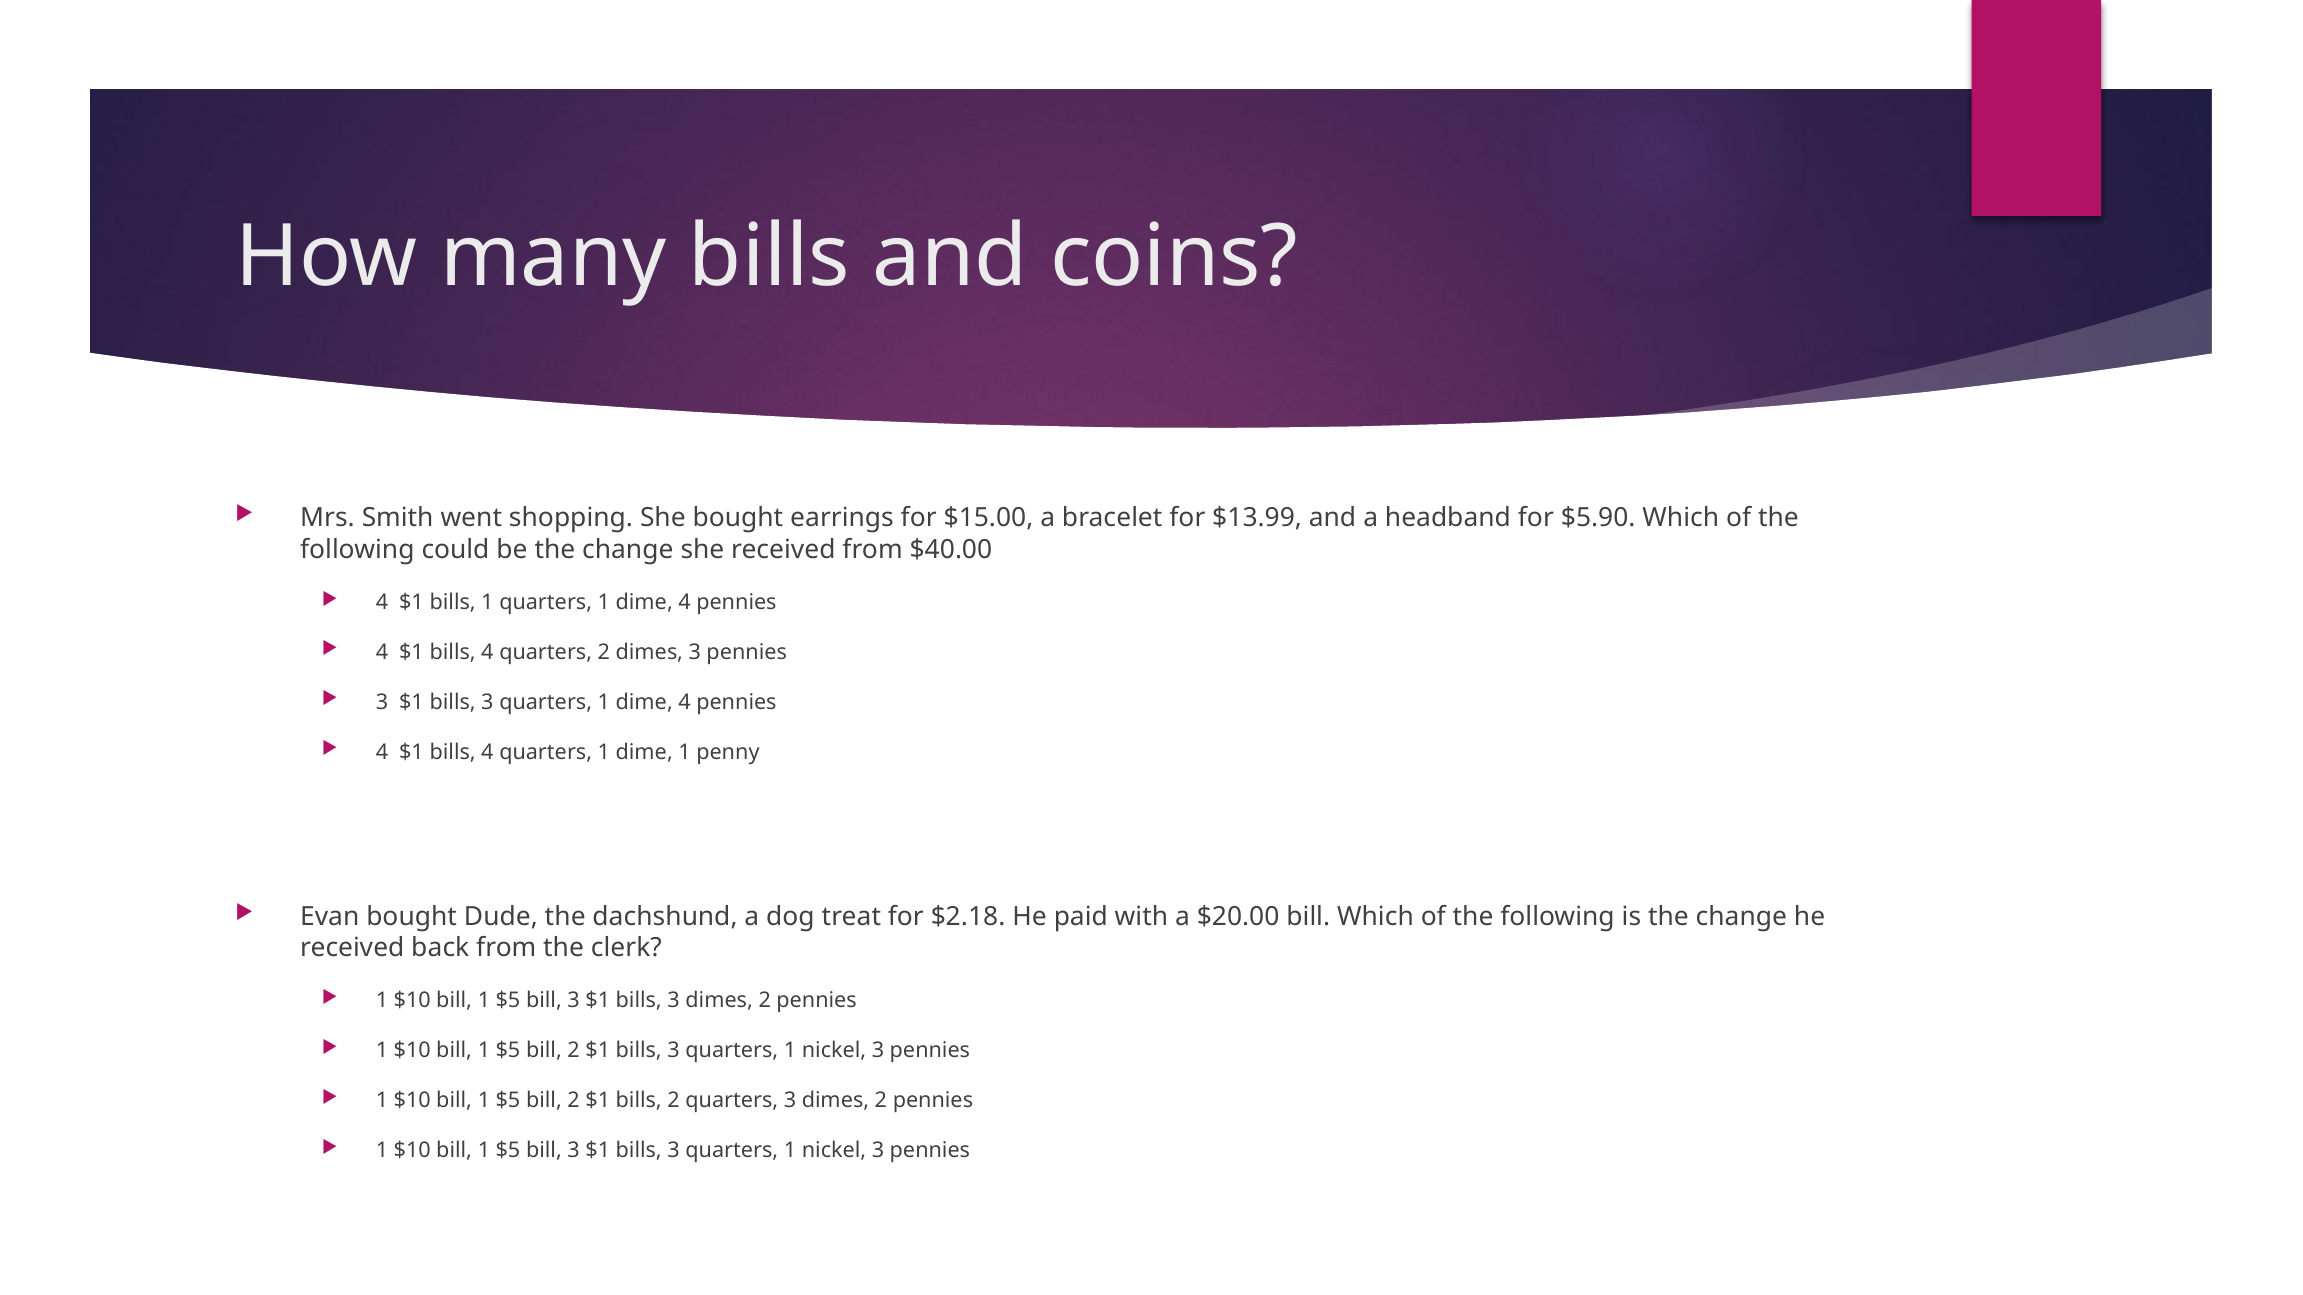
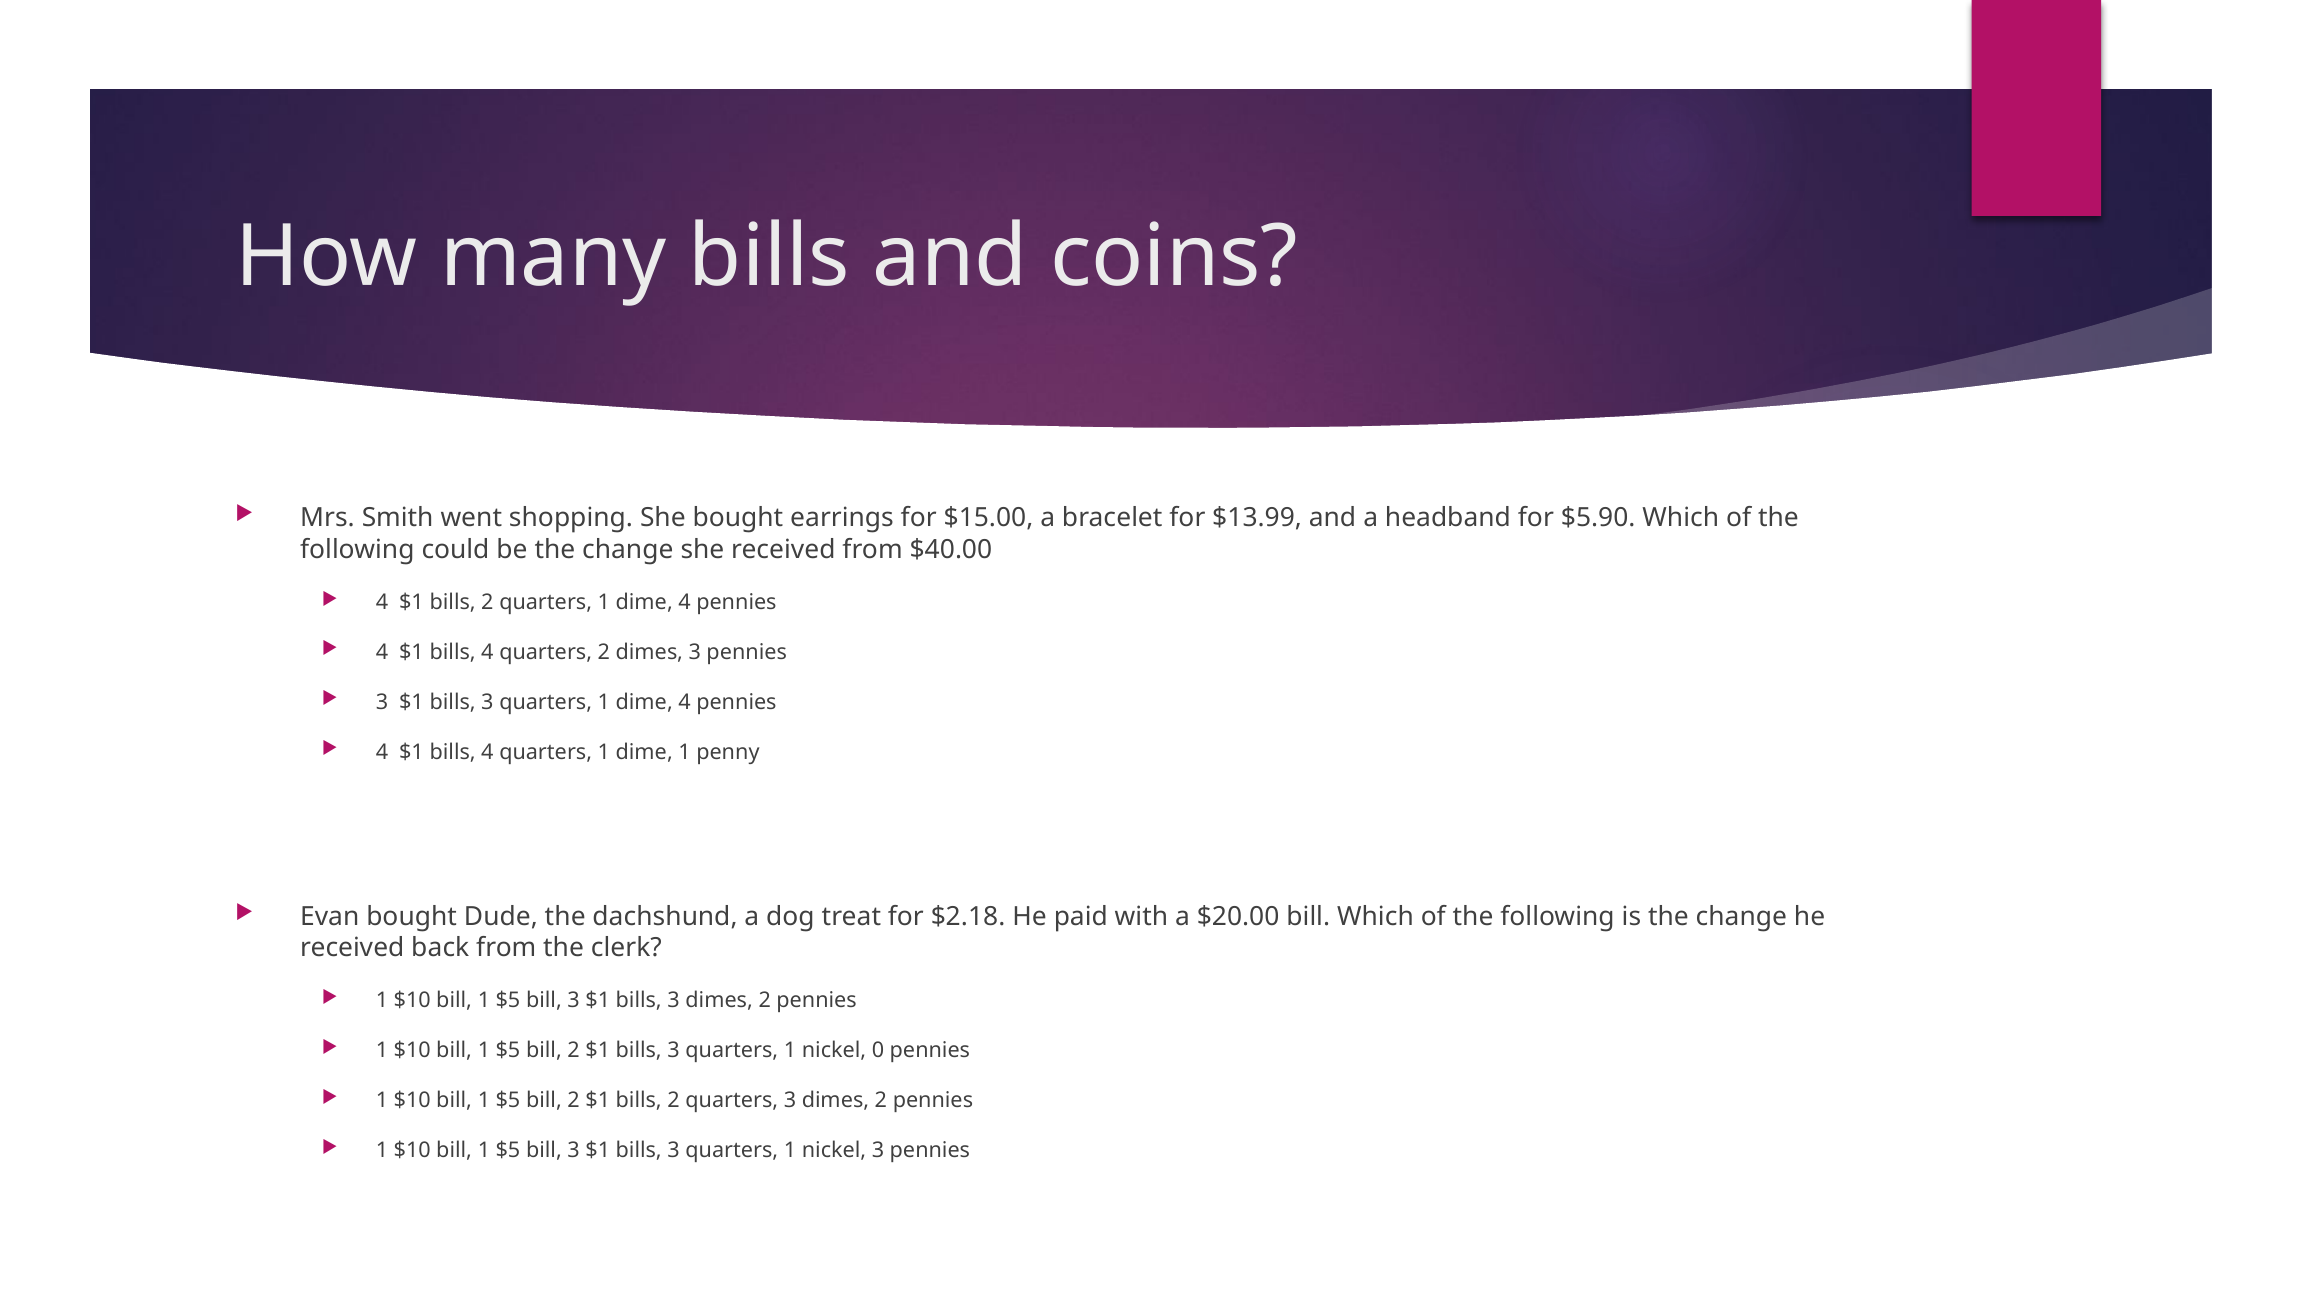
4 $1 bills 1: 1 -> 2
3 at (878, 1051): 3 -> 0
